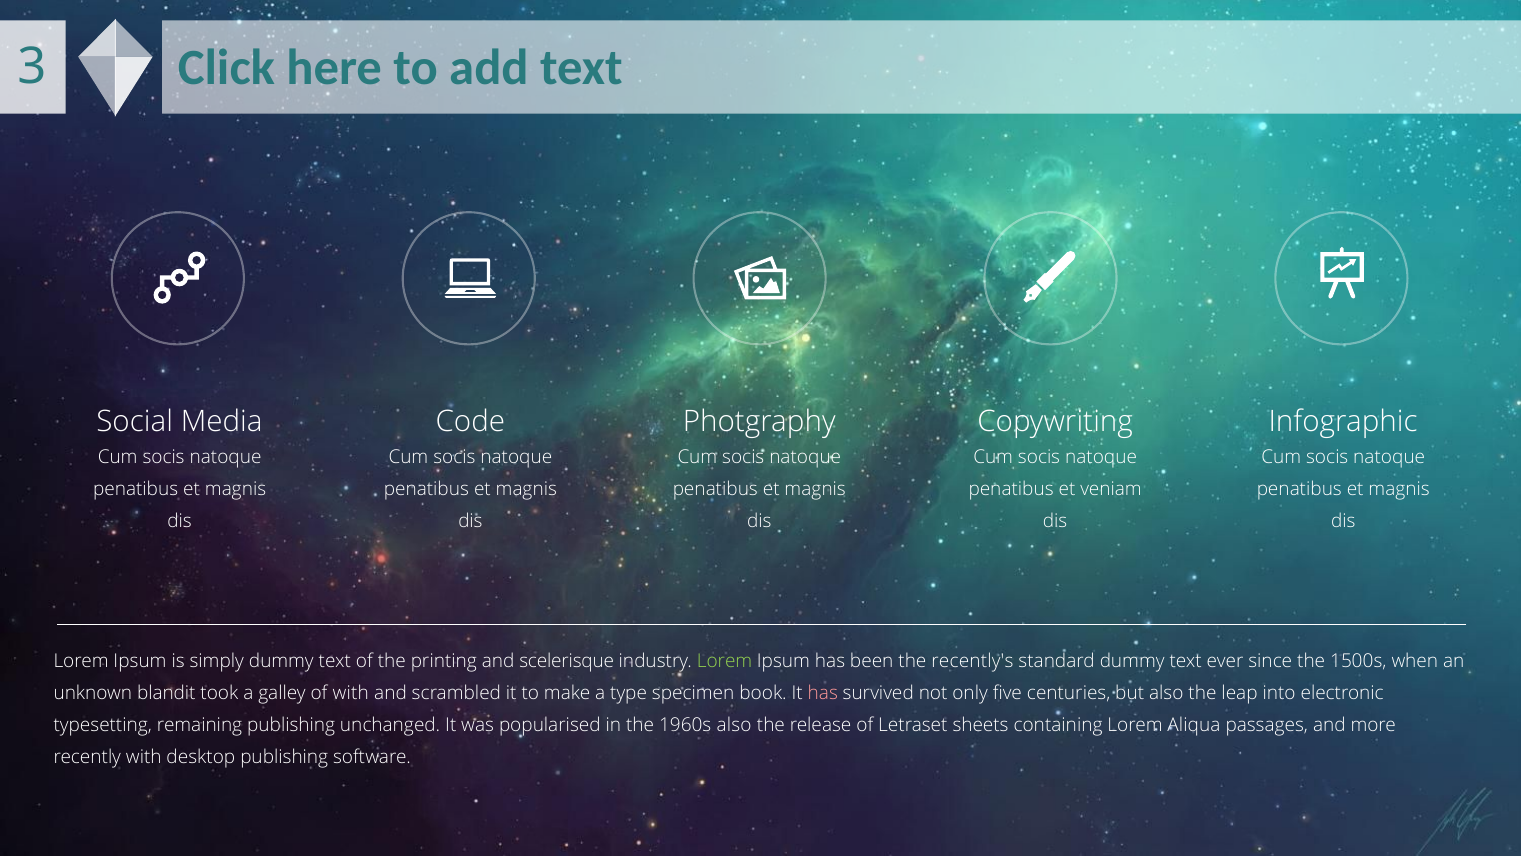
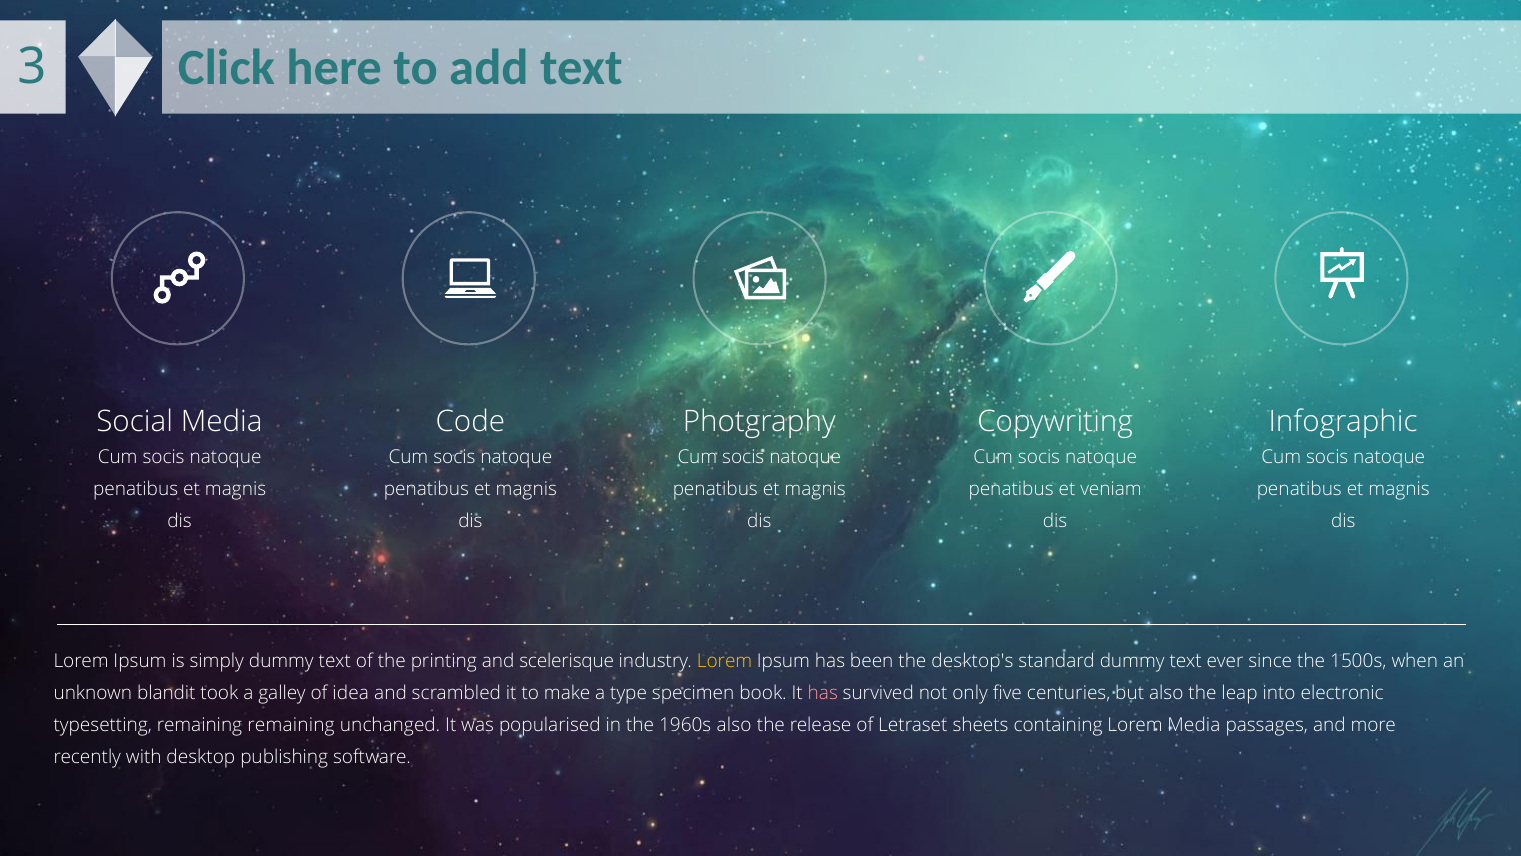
Lorem at (725, 661) colour: light green -> yellow
recently's: recently's -> desktop's
of with: with -> idea
remaining publishing: publishing -> remaining
Lorem Aliqua: Aliqua -> Media
